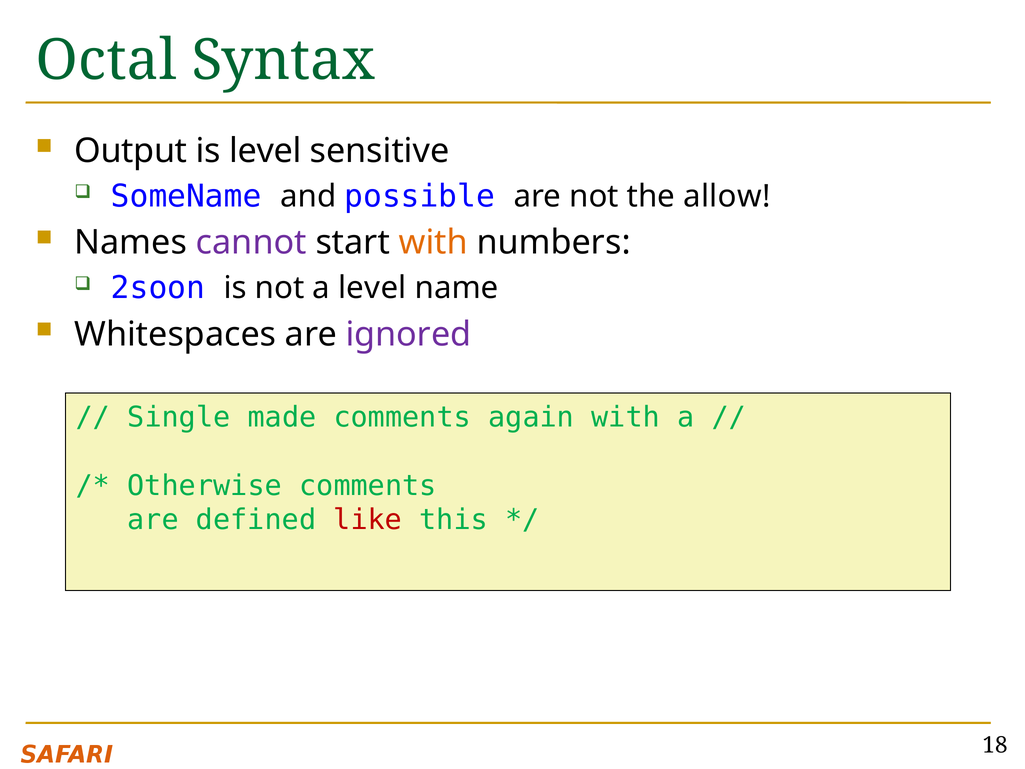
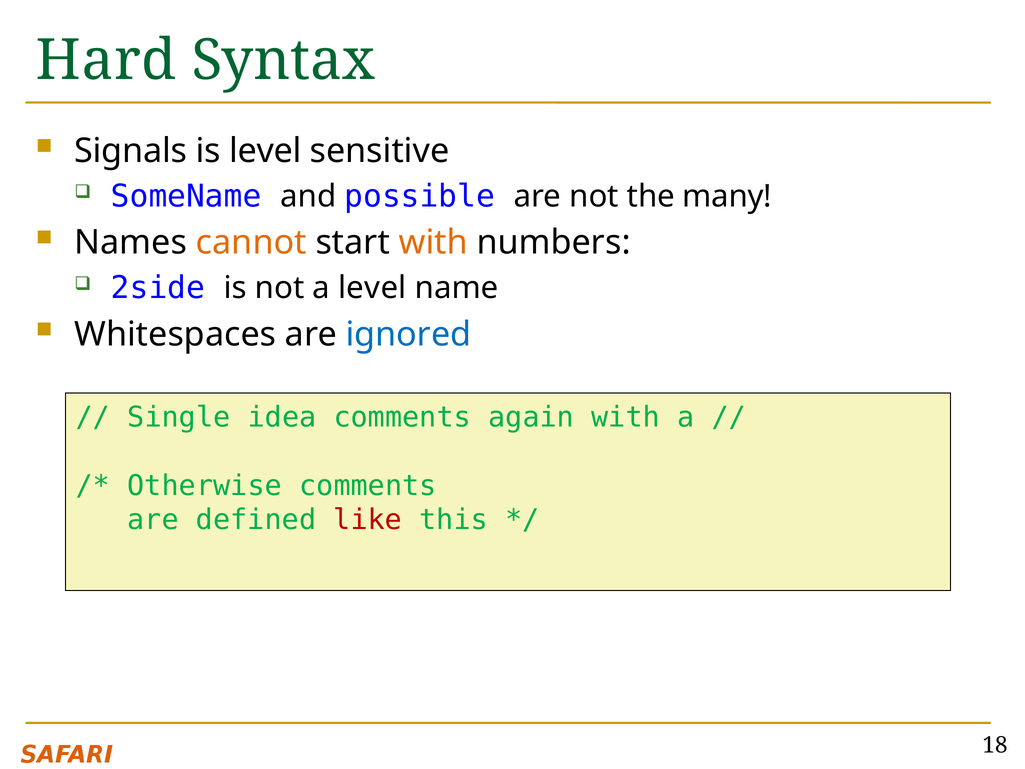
Octal: Octal -> Hard
Output: Output -> Signals
allow: allow -> many
cannot colour: purple -> orange
2soon: 2soon -> 2side
ignored colour: purple -> blue
made: made -> idea
